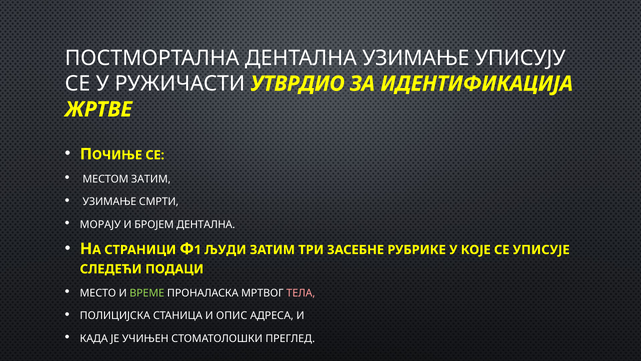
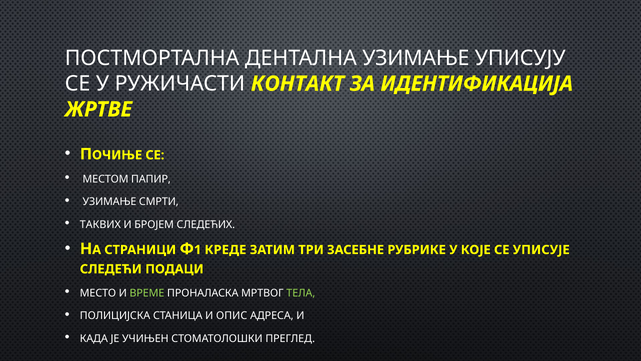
УТВРДИО: УТВРДИО -> КОНТАКТ
МЕСТОМ ЗАТИМ: ЗАТИМ -> ПАПИР
МОРАЈУ: МОРАЈУ -> ТАКВИХ
БРОЈЕМ ДЕНТАЛНА: ДЕНТАЛНА -> СЛЕДЕЋИХ
ЉУДИ: ЉУДИ -> КРЕДЕ
ТЕЛА colour: pink -> light green
